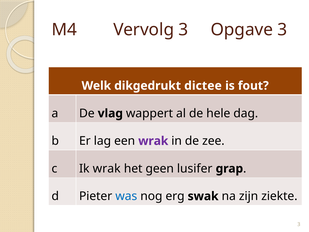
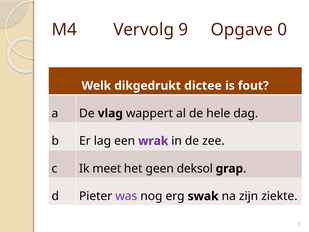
Vervolg 3: 3 -> 9
Opgave 3: 3 -> 0
Ik wrak: wrak -> meet
lusifer: lusifer -> deksol
was colour: blue -> purple
